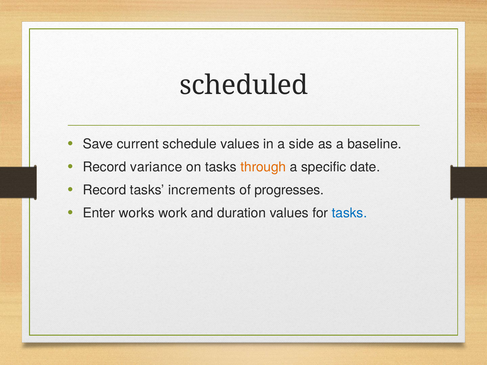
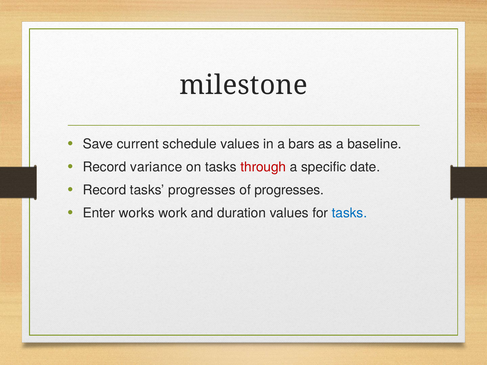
scheduled: scheduled -> milestone
side: side -> bars
through colour: orange -> red
tasks increments: increments -> progresses
